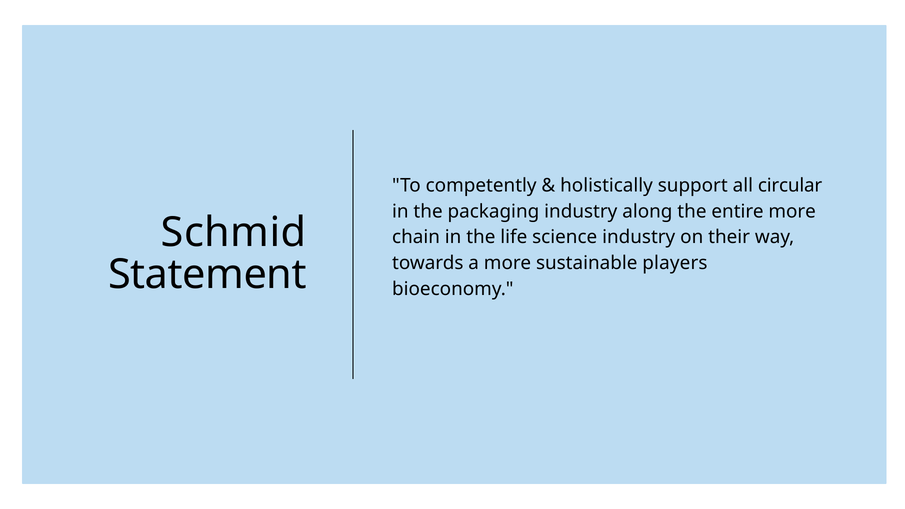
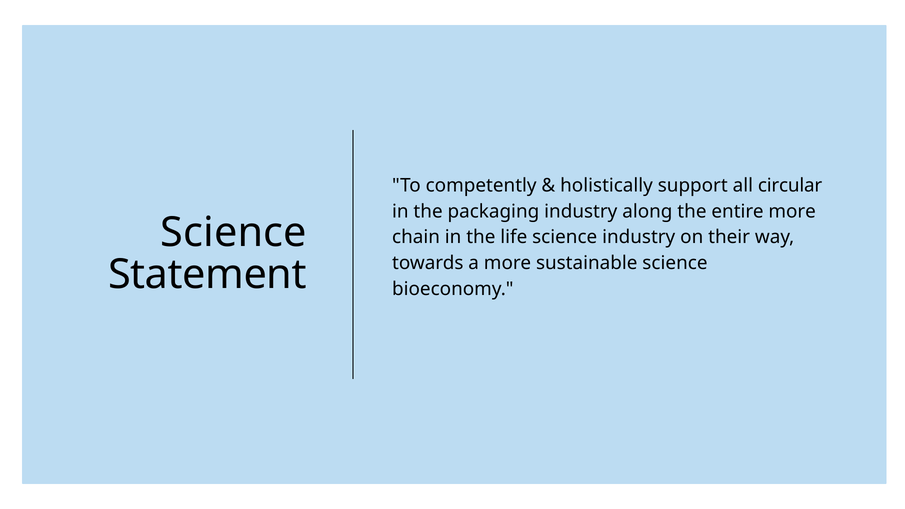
Schmid at (234, 232): Schmid -> Science
sustainable players: players -> science
